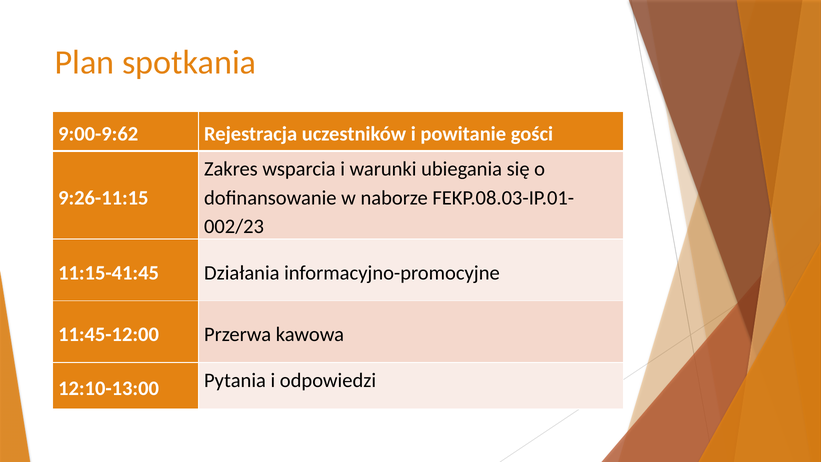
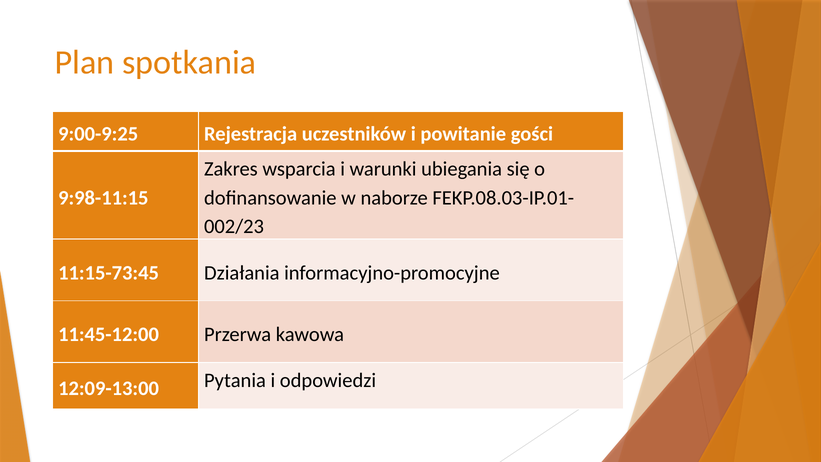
9:00-9:62: 9:00-9:62 -> 9:00-9:25
9:26-11:15: 9:26-11:15 -> 9:98-11:15
11:15-41:45: 11:15-41:45 -> 11:15-73:45
12:10-13:00: 12:10-13:00 -> 12:09-13:00
